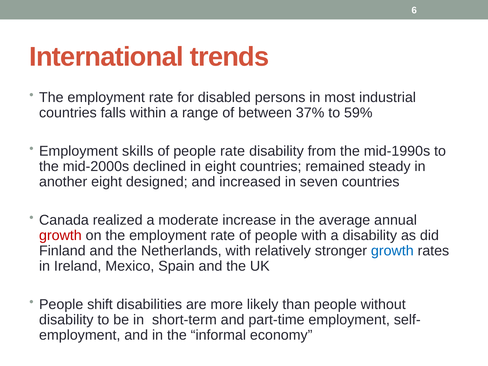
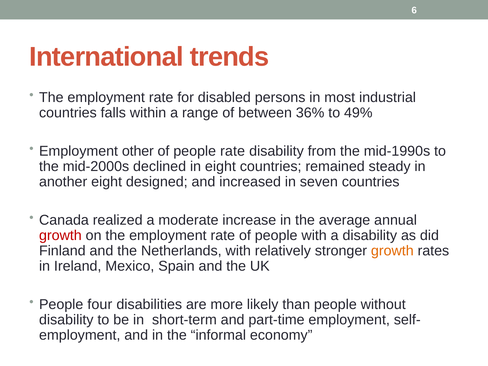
37%: 37% -> 36%
59%: 59% -> 49%
skills: skills -> other
growth at (392, 251) colour: blue -> orange
shift: shift -> four
